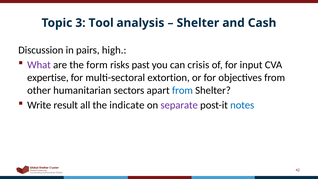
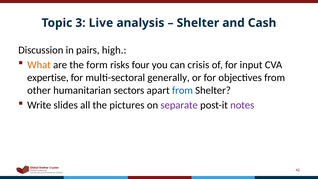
Tool: Tool -> Live
What colour: purple -> orange
past: past -> four
extortion: extortion -> generally
result: result -> slides
indicate: indicate -> pictures
notes colour: blue -> purple
